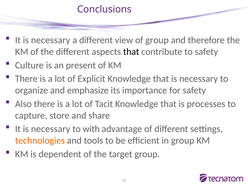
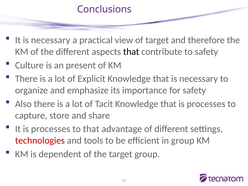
a different: different -> practical
of group: group -> target
necessary at (51, 129): necessary -> processes
to with: with -> that
technologies colour: orange -> red
